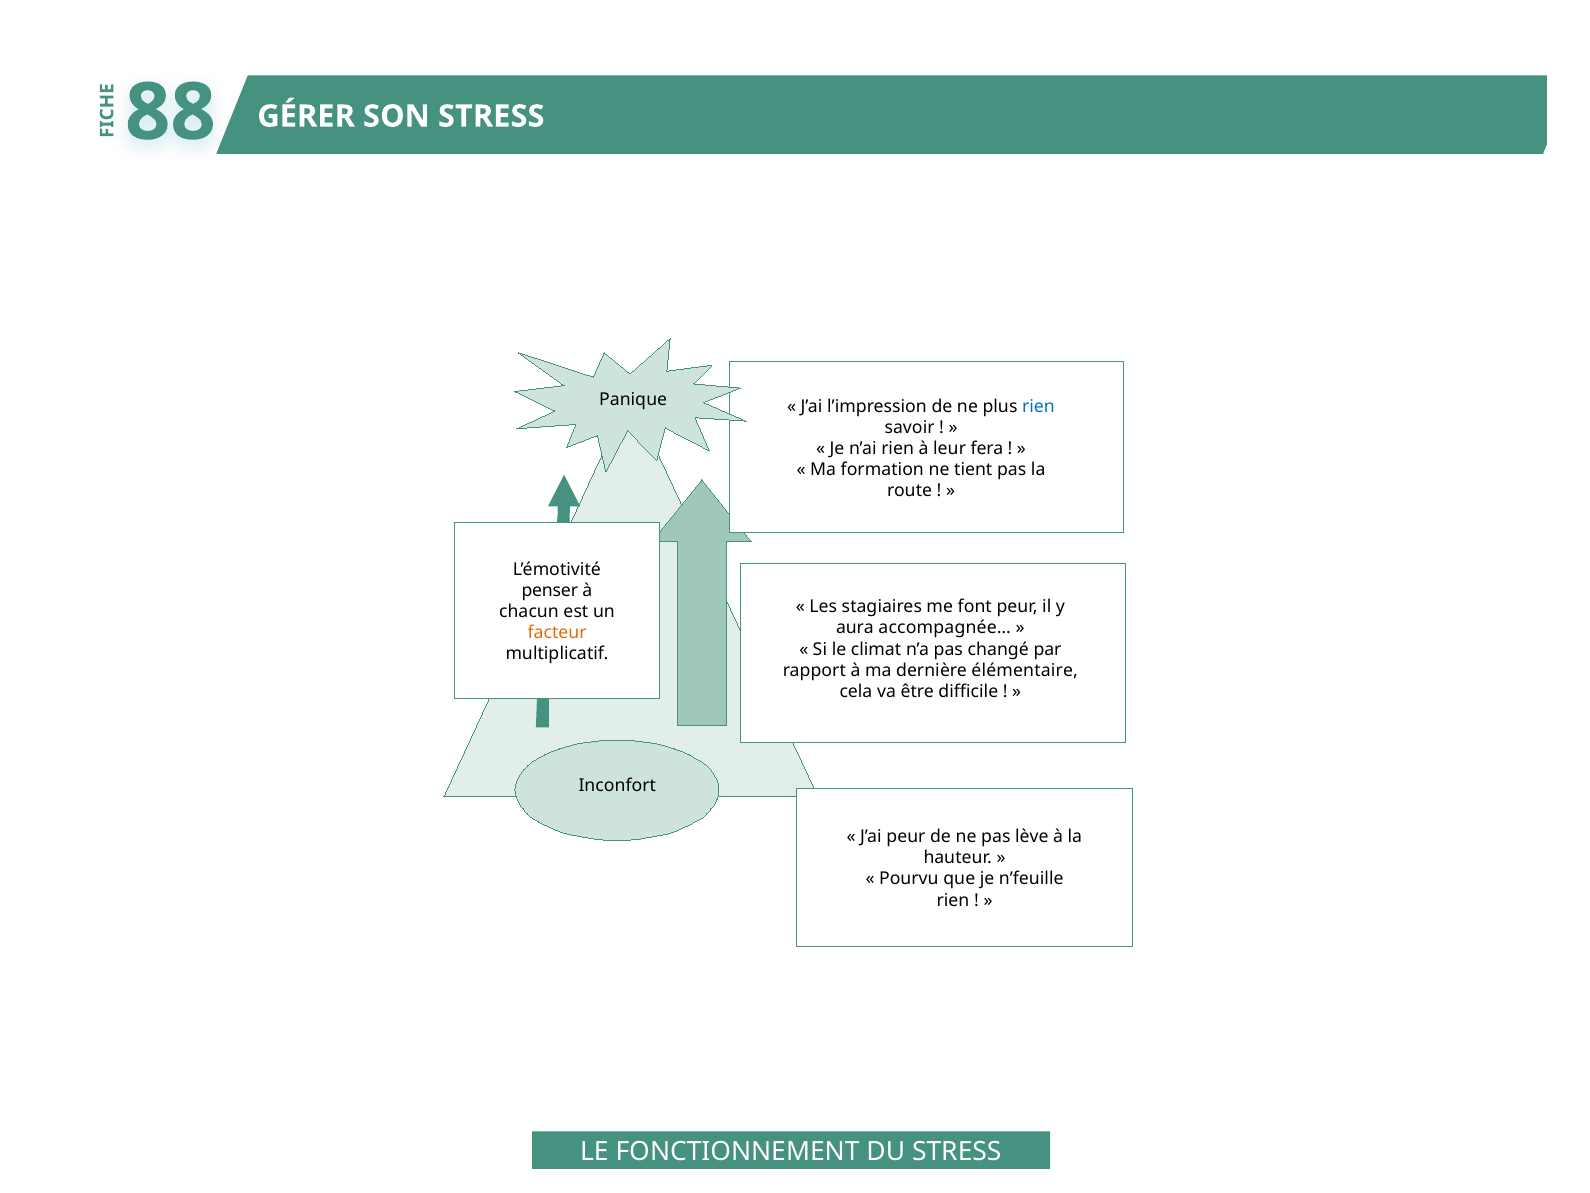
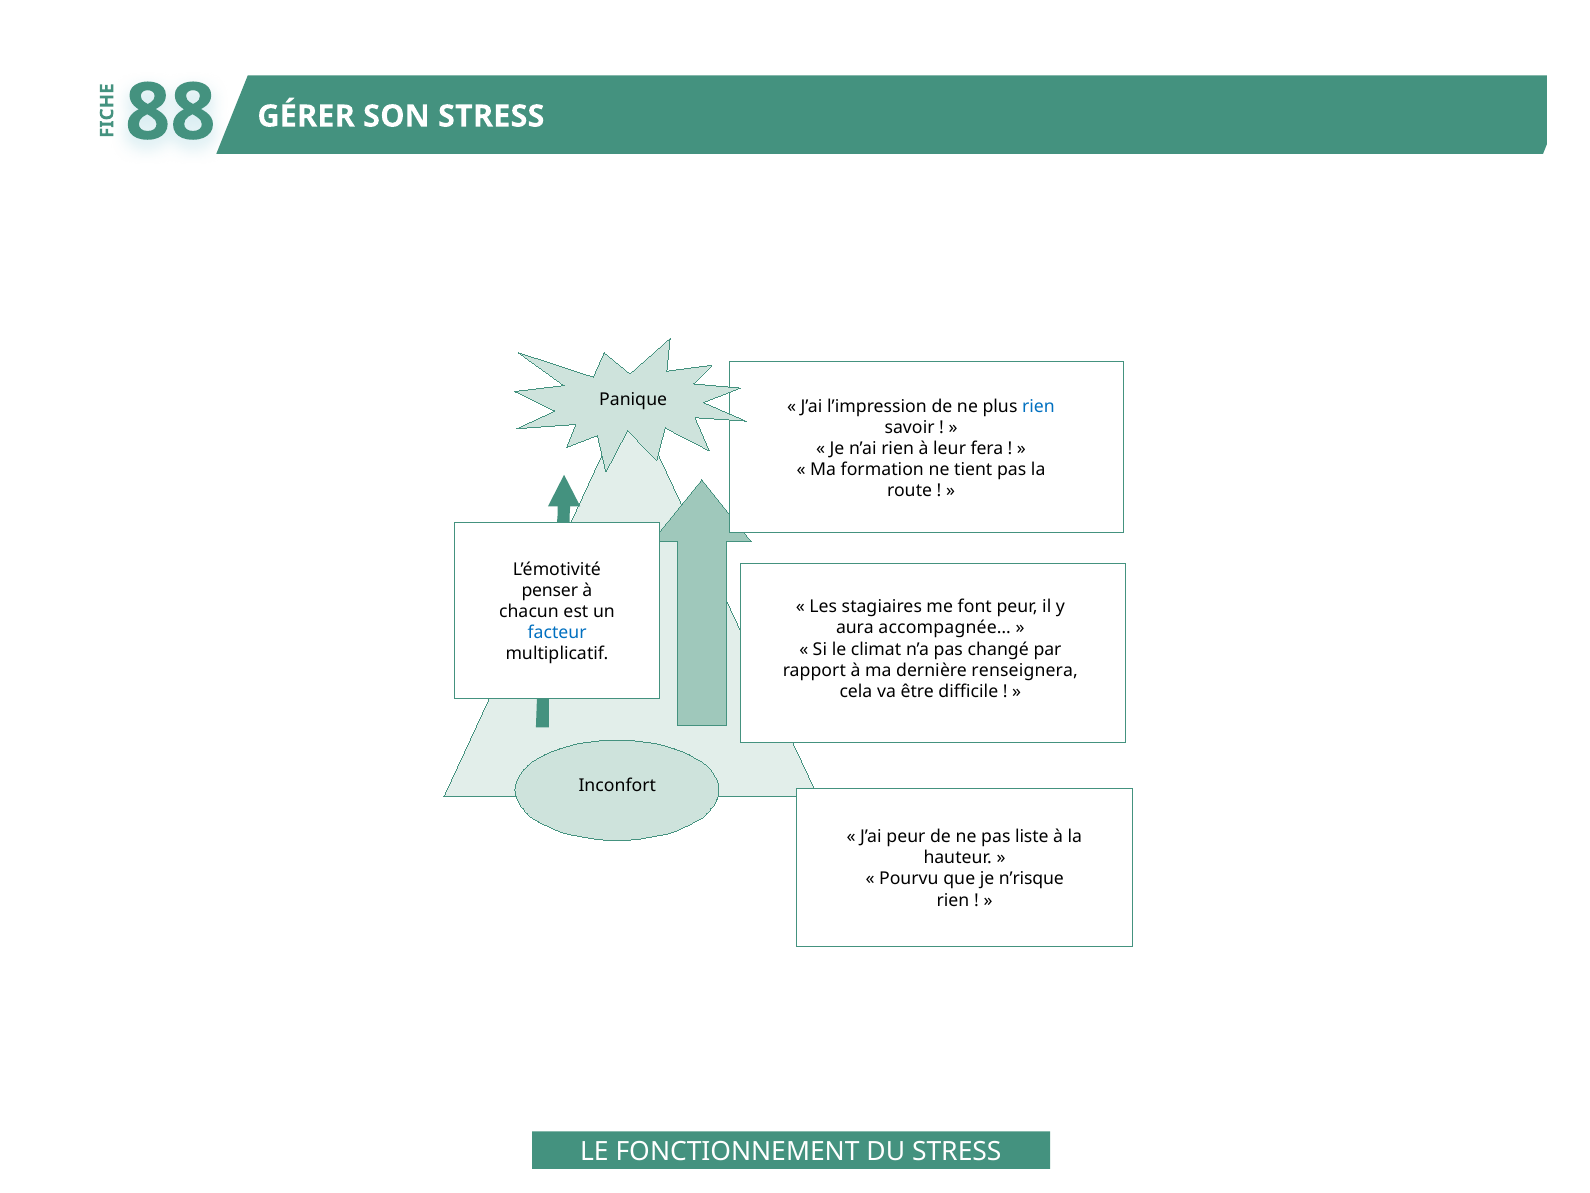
facteur colour: orange -> blue
élémentaire: élémentaire -> renseignera
lève: lève -> liste
n’feuille: n’feuille -> n’risque
